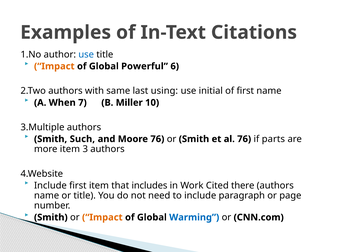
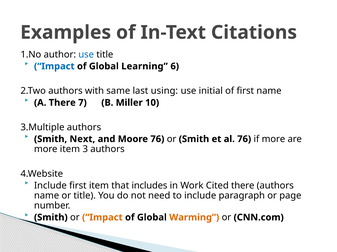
Impact at (54, 66) colour: orange -> blue
Powerful: Powerful -> Learning
A When: When -> There
Such: Such -> Next
if parts: parts -> more
Warming colour: blue -> orange
